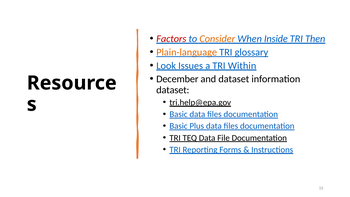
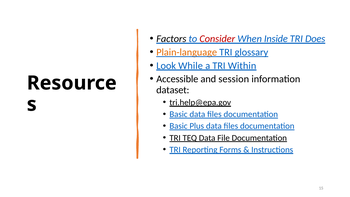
Factors colour: red -> black
Consider colour: orange -> red
Then: Then -> Does
Issues: Issues -> While
December: December -> Accessible
and dataset: dataset -> session
